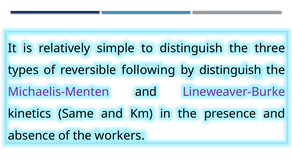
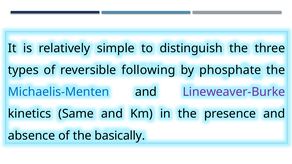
by distinguish: distinguish -> phosphate
Michaelis-Menten colour: purple -> blue
workers: workers -> basically
